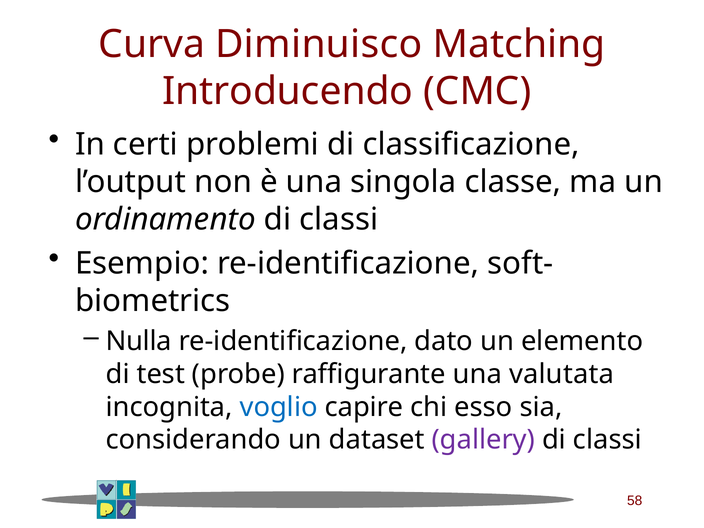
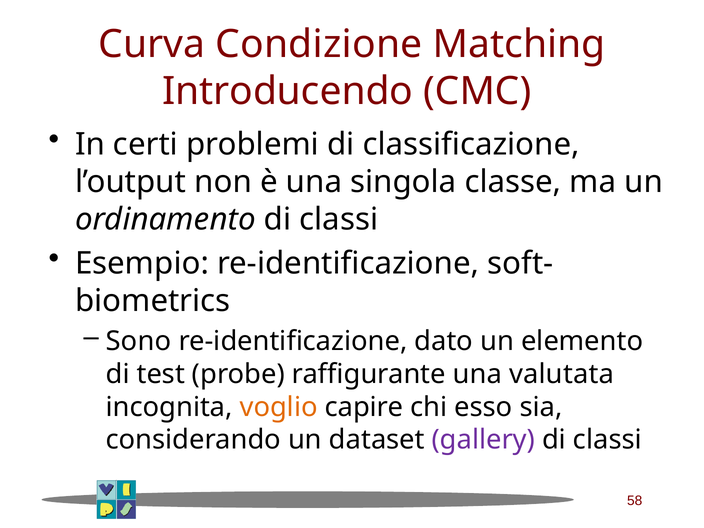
Diminuisco: Diminuisco -> Condizione
Nulla: Nulla -> Sono
voglio colour: blue -> orange
